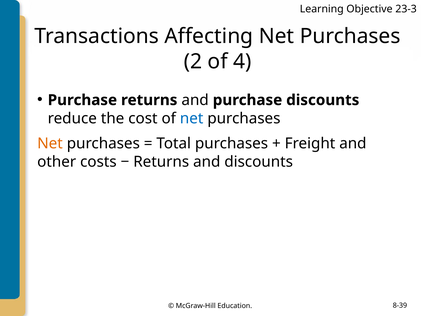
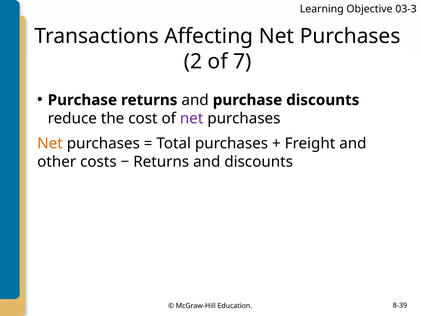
23-3: 23-3 -> 03-3
4: 4 -> 7
net at (192, 118) colour: blue -> purple
